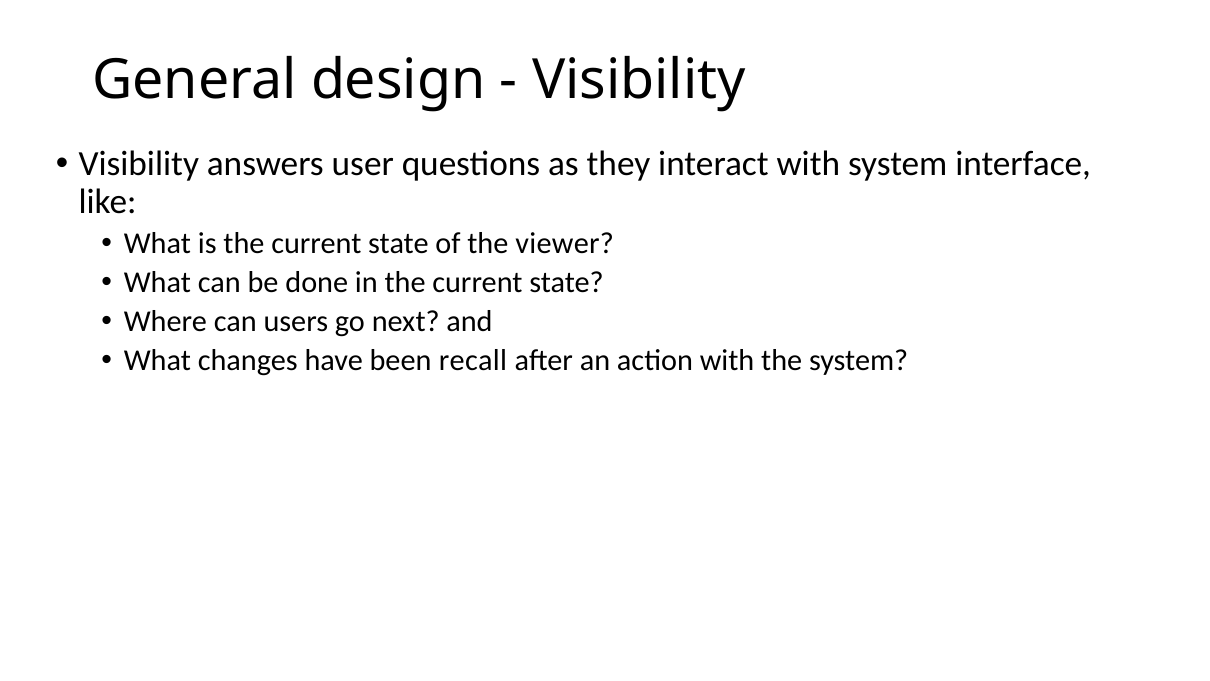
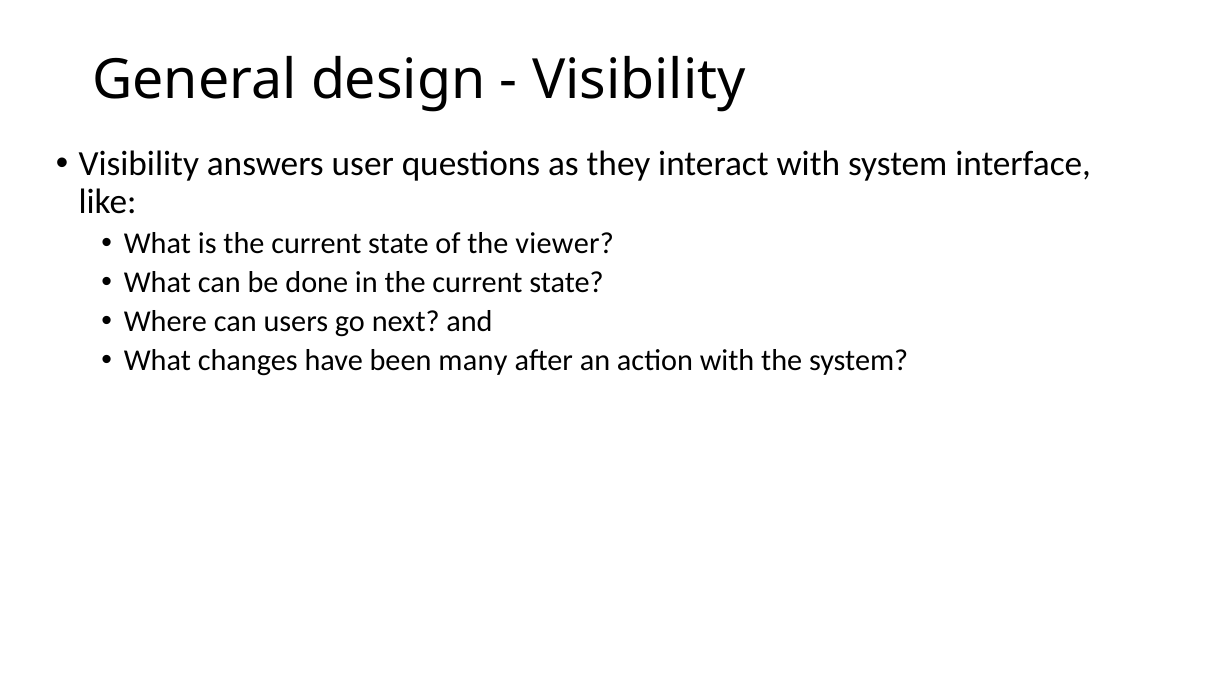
recall: recall -> many
